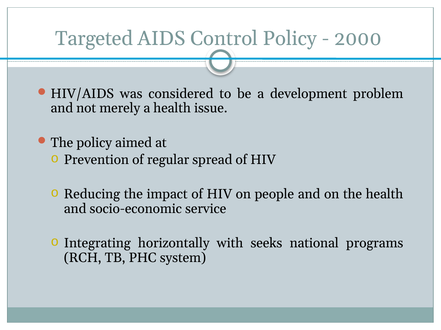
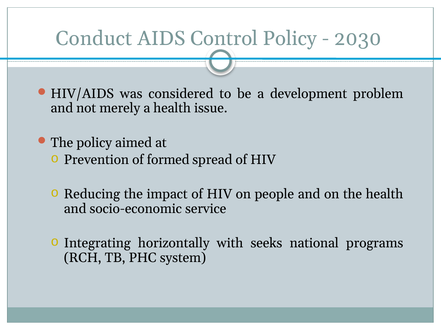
Targeted: Targeted -> Conduct
2000: 2000 -> 2030
regular: regular -> formed
